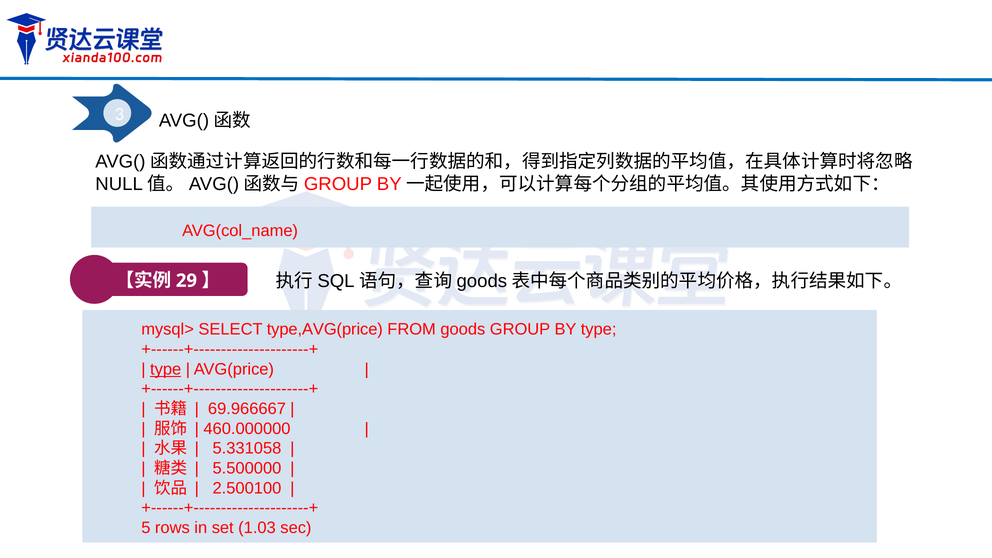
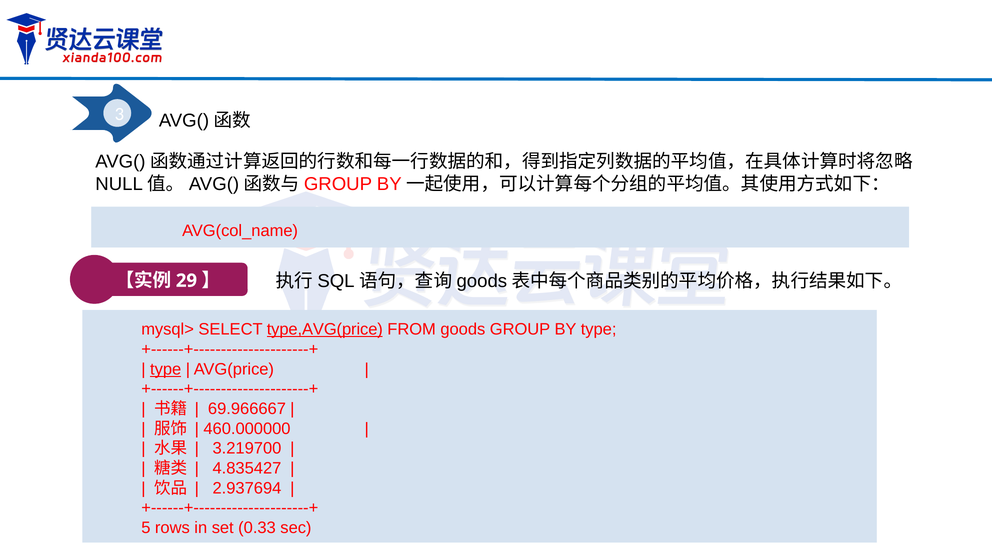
type,AVG(price underline: none -> present
5.331058: 5.331058 -> 3.219700
5.500000: 5.500000 -> 4.835427
2.500100: 2.500100 -> 2.937694
1.03: 1.03 -> 0.33
